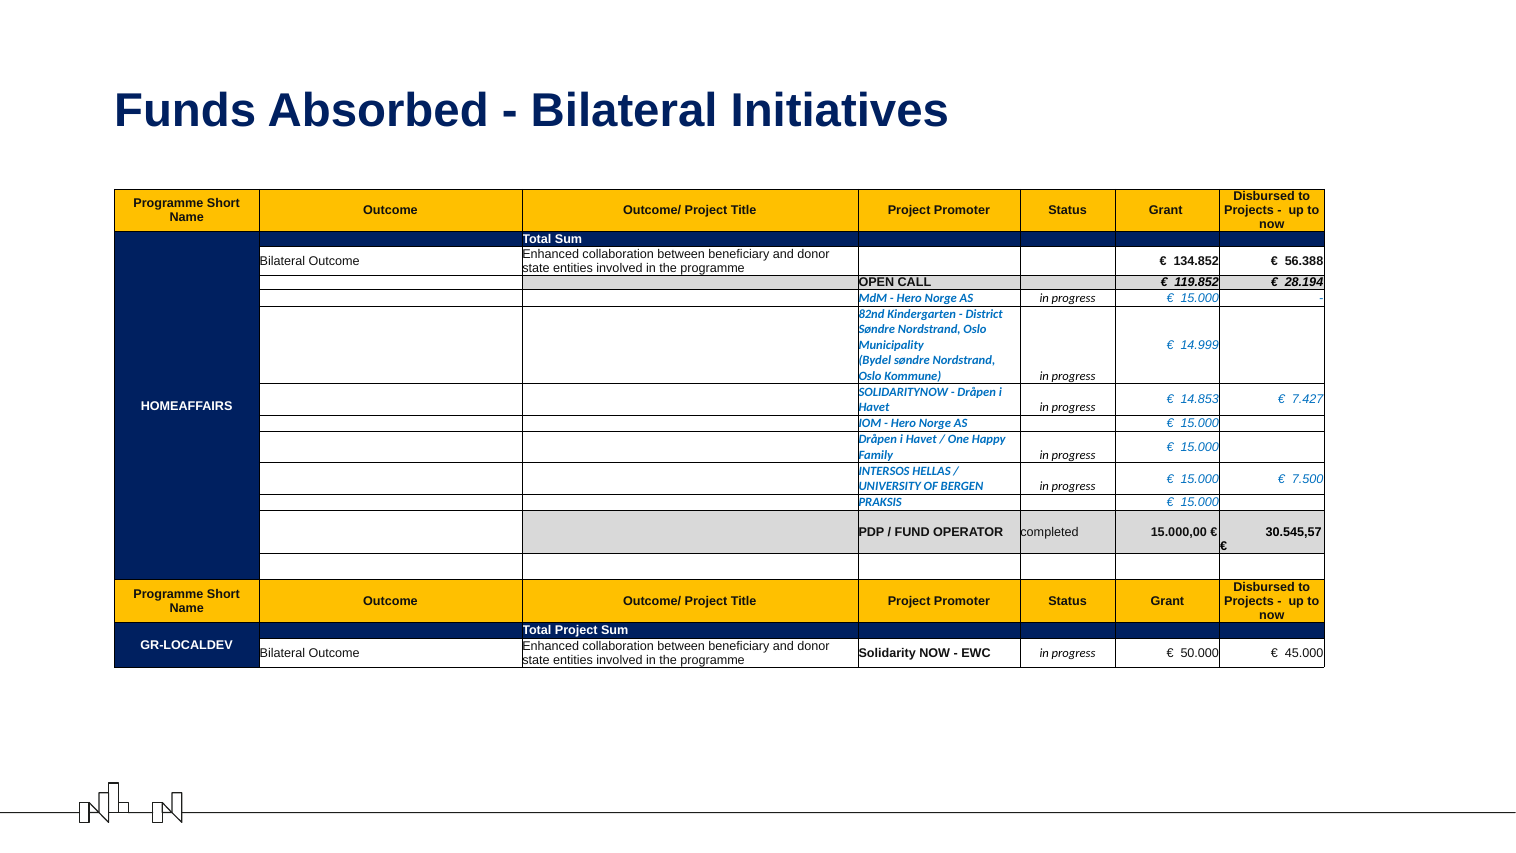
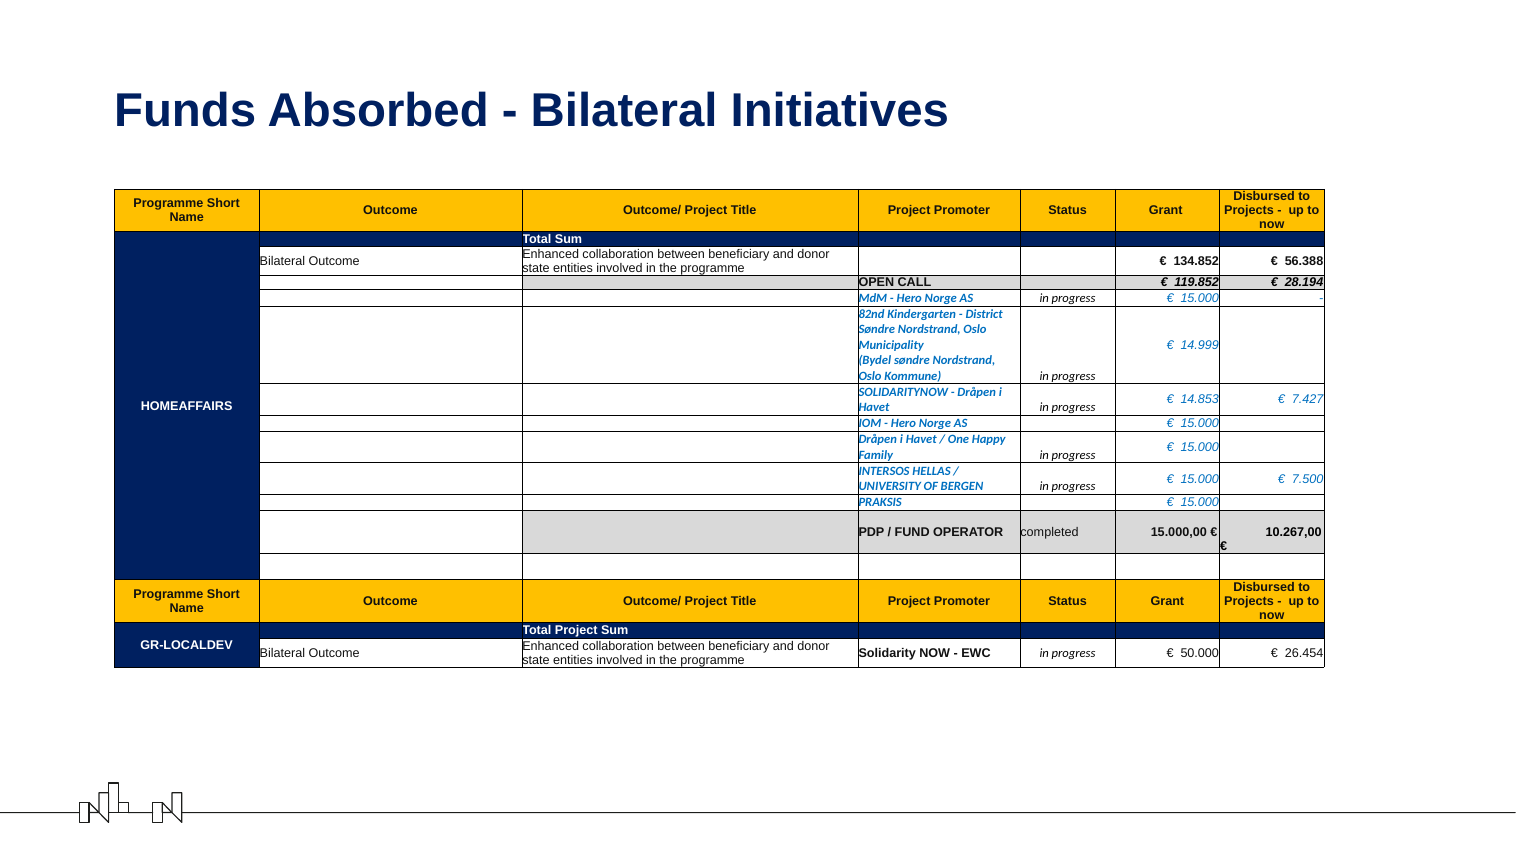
30.545,57: 30.545,57 -> 10.267,00
45.000: 45.000 -> 26.454
